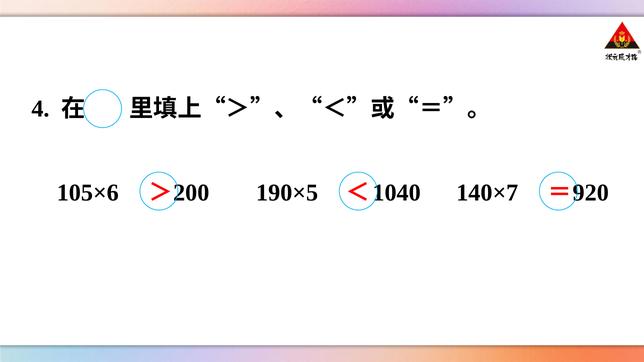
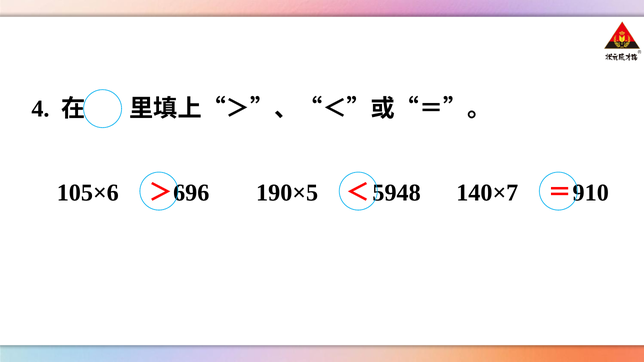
200: 200 -> 696
1040: 1040 -> 5948
920: 920 -> 910
